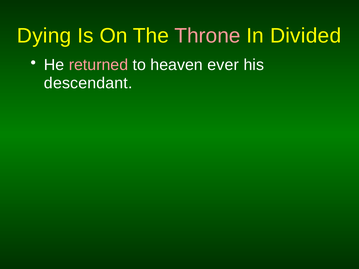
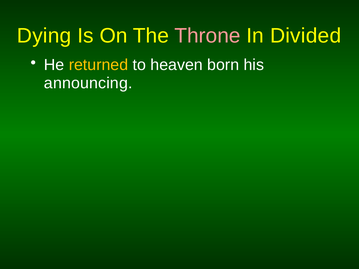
returned colour: pink -> yellow
ever: ever -> born
descendant: descendant -> announcing
